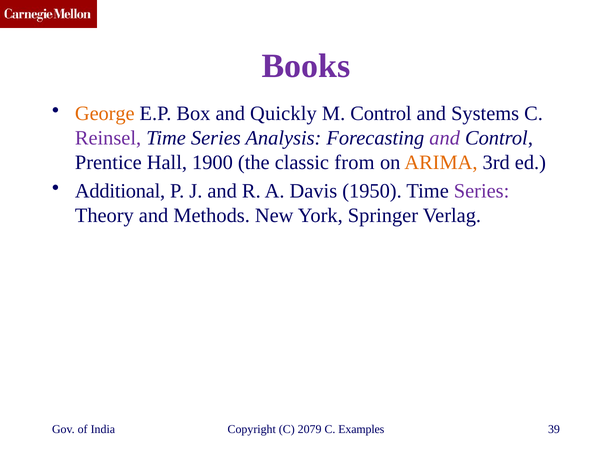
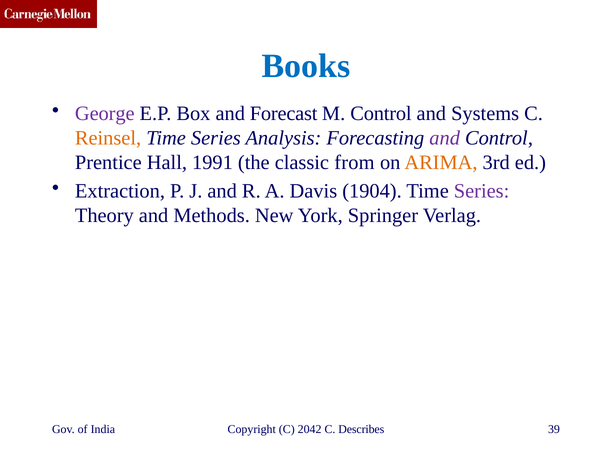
Books colour: purple -> blue
George colour: orange -> purple
Quickly: Quickly -> Forecast
Reinsel colour: purple -> orange
1900: 1900 -> 1991
Additional: Additional -> Extraction
1950: 1950 -> 1904
2079: 2079 -> 2042
Examples: Examples -> Describes
